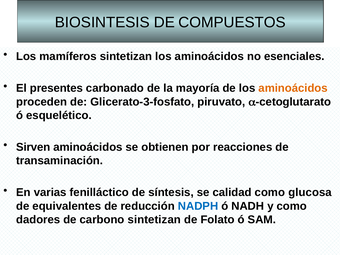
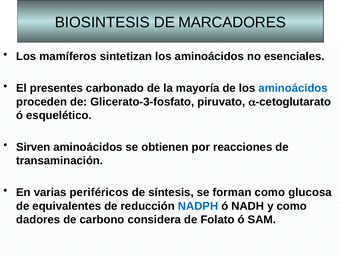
COMPUESTOS: COMPUESTOS -> MARCADORES
aminoácidos at (293, 88) colour: orange -> blue
fenilláctico: fenilláctico -> periféricos
calidad: calidad -> forman
carbono sintetizan: sintetizan -> considera
